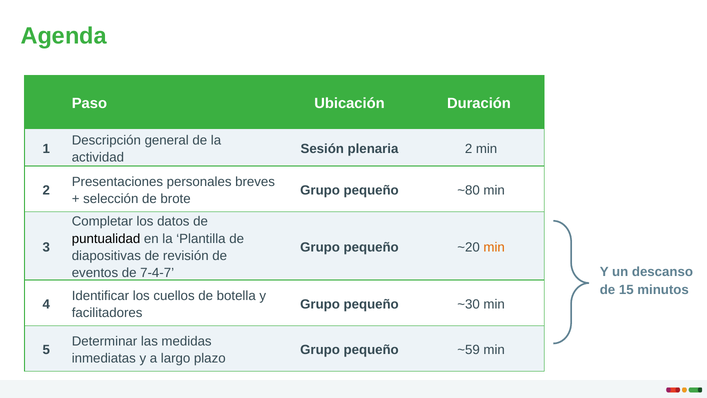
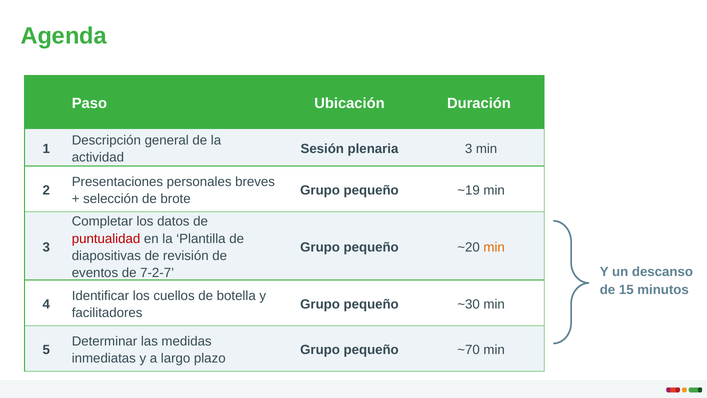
plenaria 2: 2 -> 3
~80: ~80 -> ~19
puntualidad colour: black -> red
7-4-7: 7-4-7 -> 7-2-7
~59: ~59 -> ~70
